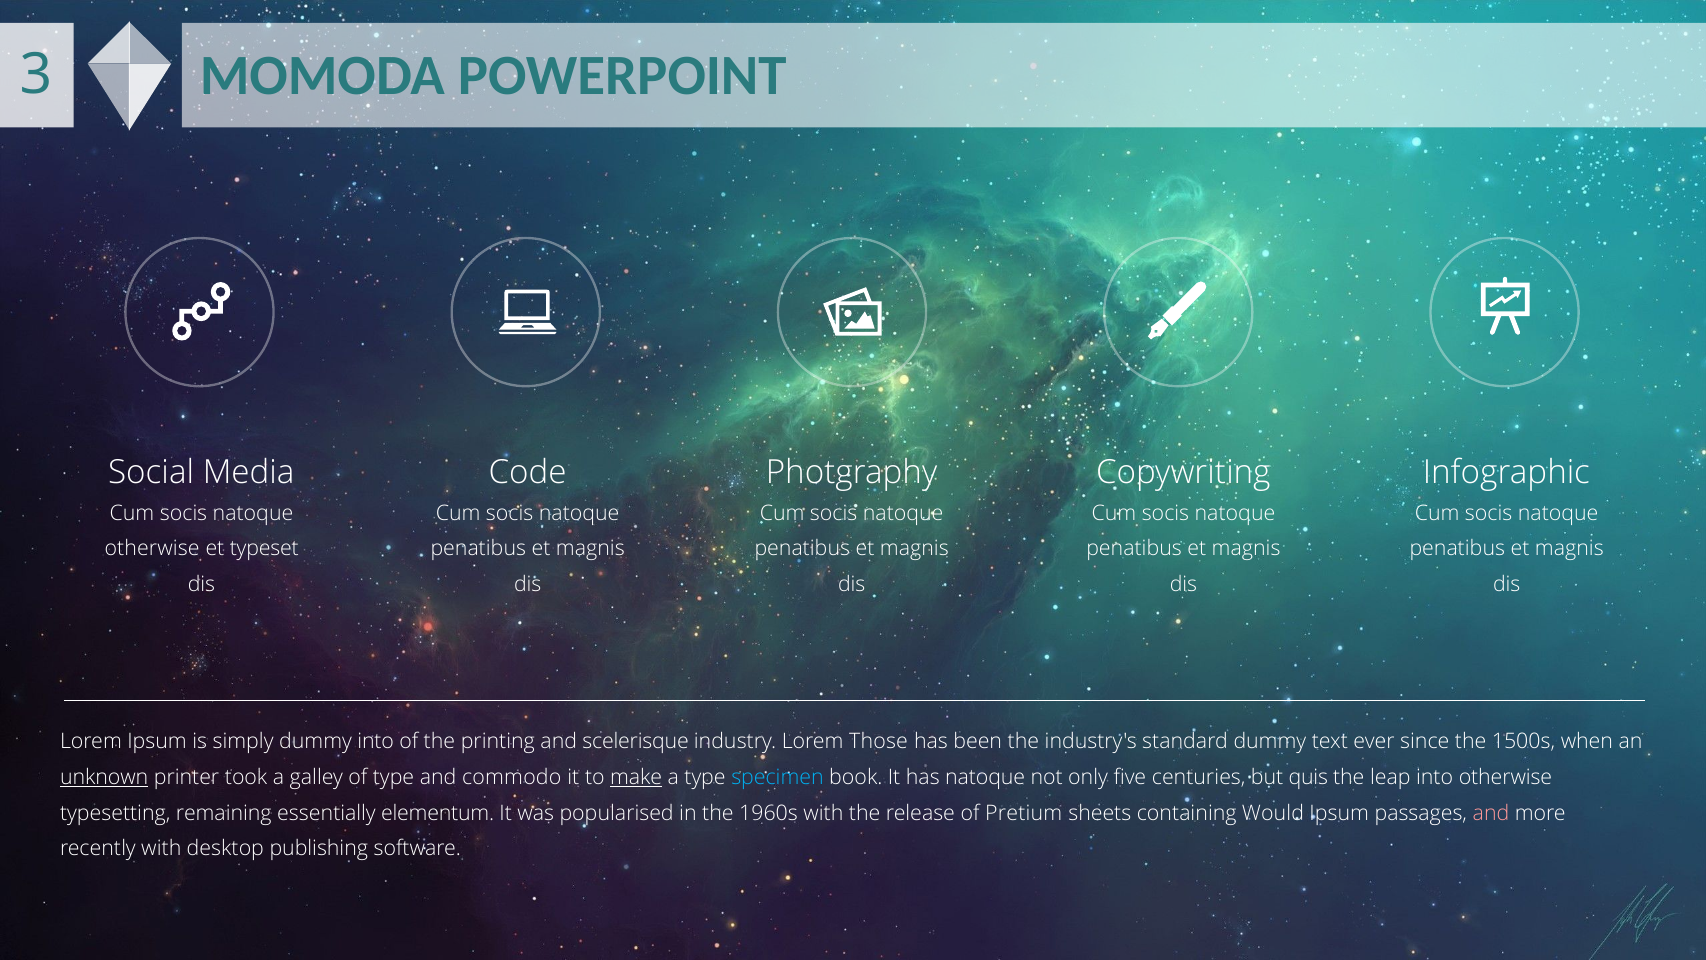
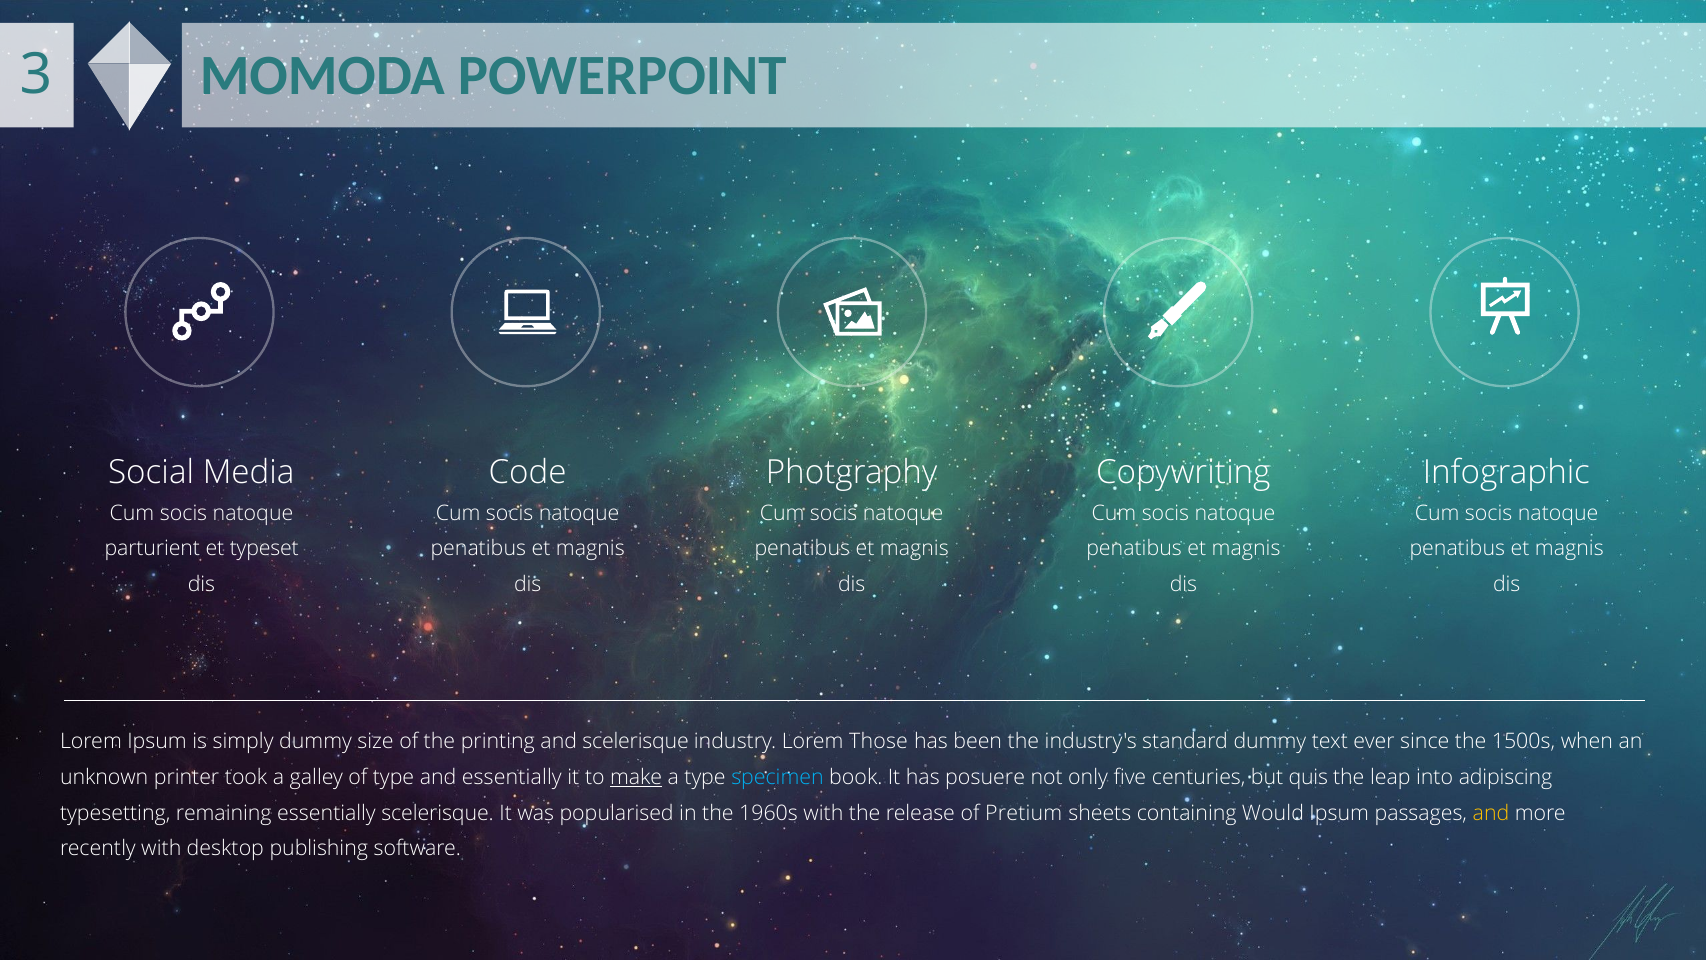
otherwise at (152, 549): otherwise -> parturient
dummy into: into -> size
unknown underline: present -> none
and commodo: commodo -> essentially
has natoque: natoque -> posuere
into otherwise: otherwise -> adipiscing
essentially elementum: elementum -> scelerisque
and at (1491, 813) colour: pink -> yellow
